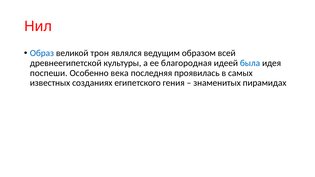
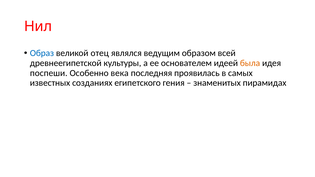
трон: трон -> отец
благородная: благородная -> основателем
была colour: blue -> orange
